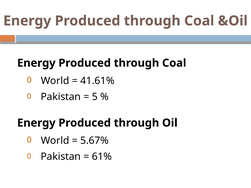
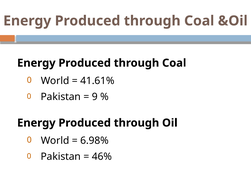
5: 5 -> 9
5.67%: 5.67% -> 6.98%
61%: 61% -> 46%
